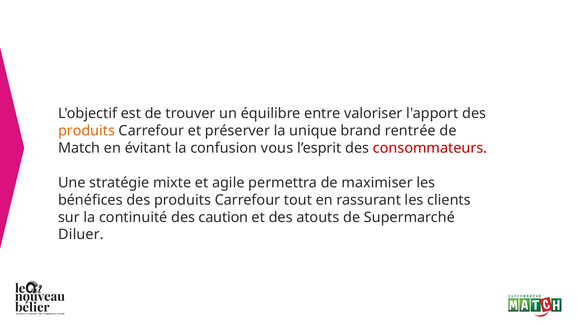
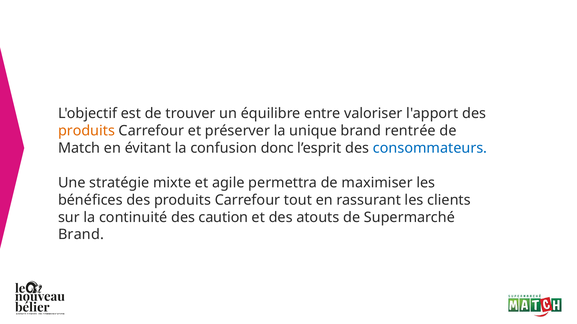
vous: vous -> donc
consommateurs colour: red -> blue
Diluer at (81, 235): Diluer -> Brand
